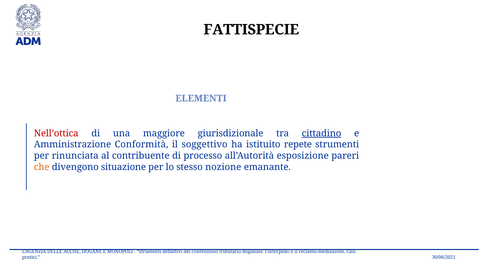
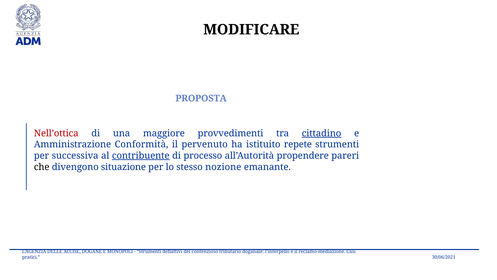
FATTISPECIE: FATTISPECIE -> MODIFICARE
ELEMENTI: ELEMENTI -> PROPOSTA
giurisdizionale: giurisdizionale -> provvedimenti
soggettivo: soggettivo -> pervenuto
rinunciata: rinunciata -> successiva
contribuente underline: none -> present
esposizione: esposizione -> propendere
che colour: orange -> black
